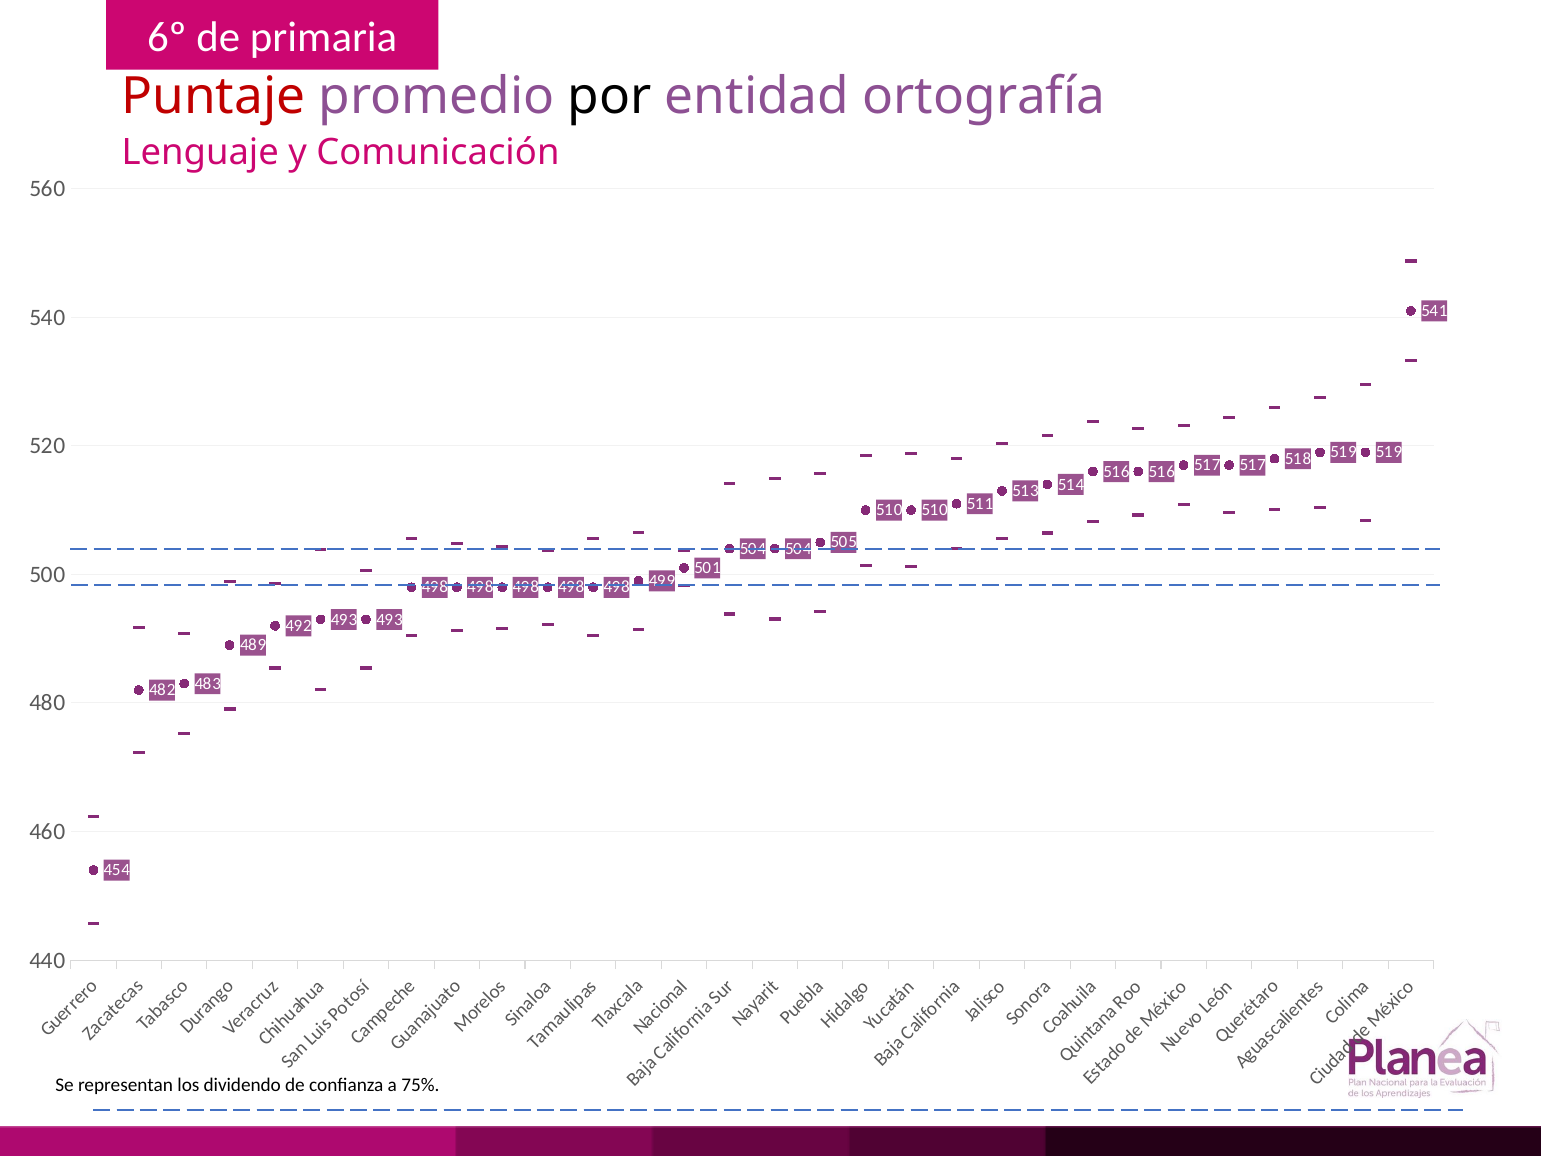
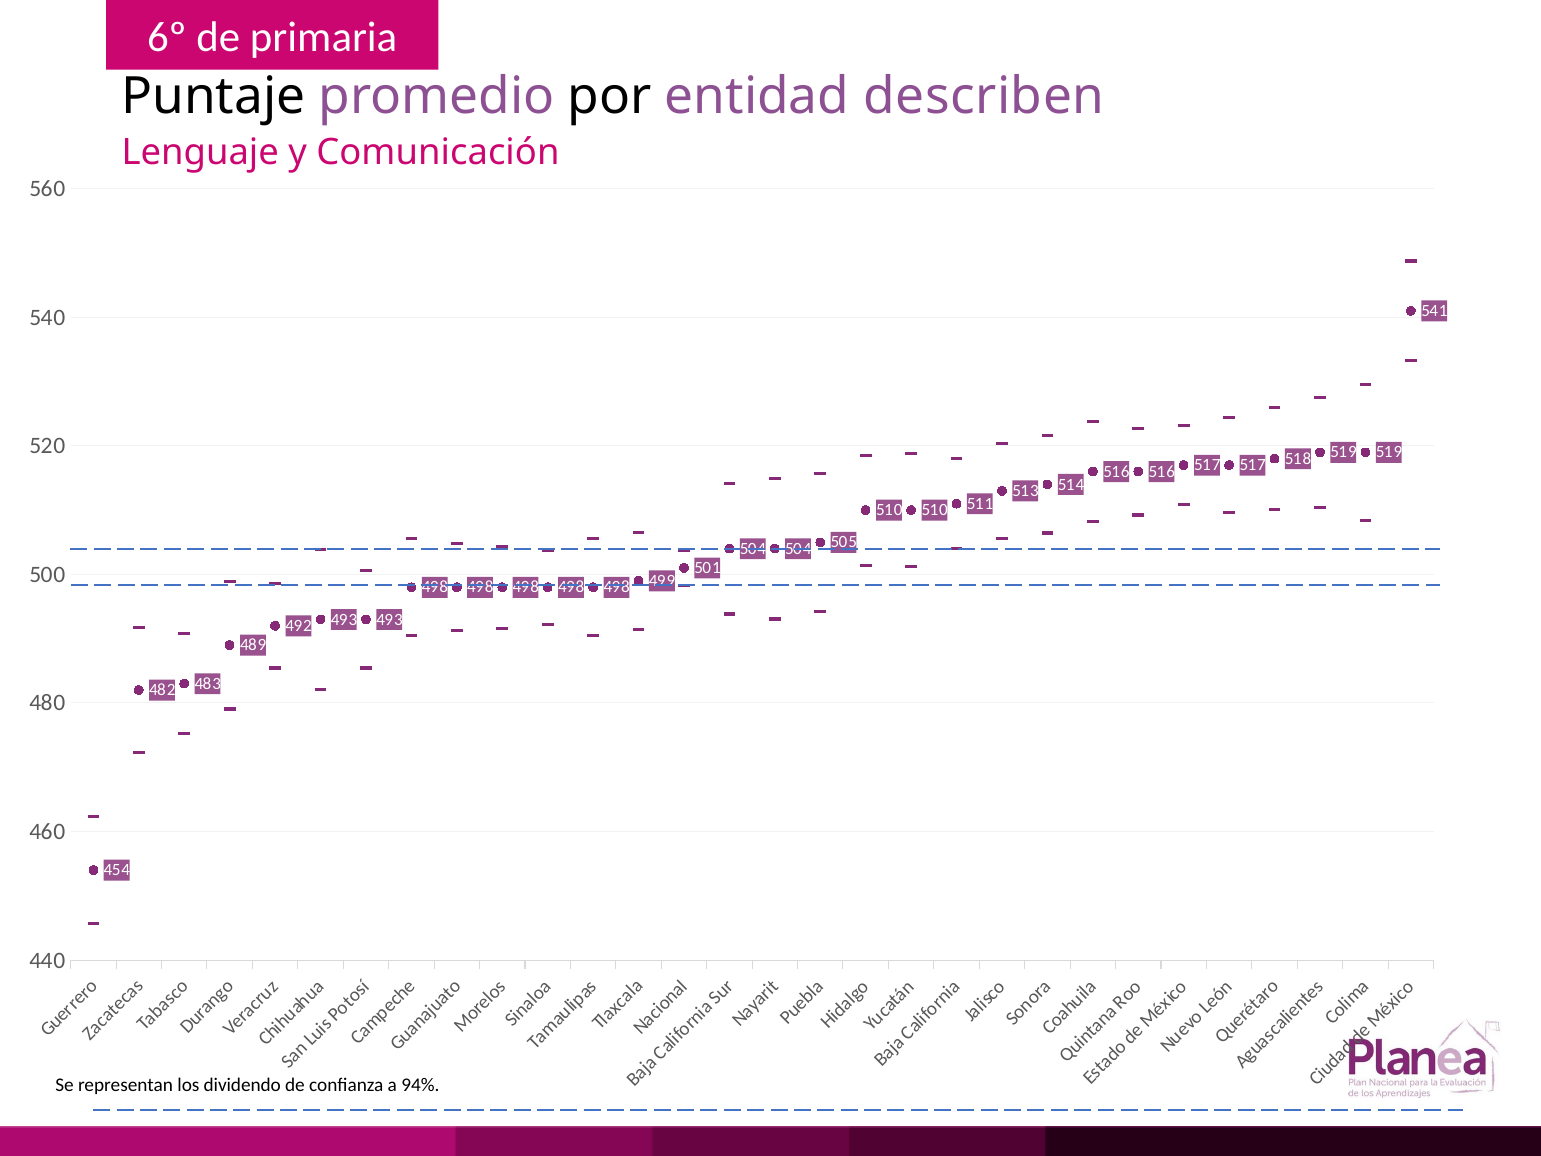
Puntaje colour: red -> black
ortografía: ortografía -> describen
75%: 75% -> 94%
